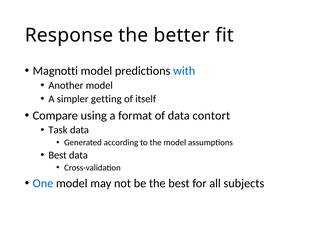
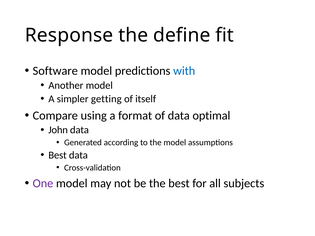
better: better -> define
Magnotti: Magnotti -> Software
contort: contort -> optimal
Task: Task -> John
One colour: blue -> purple
